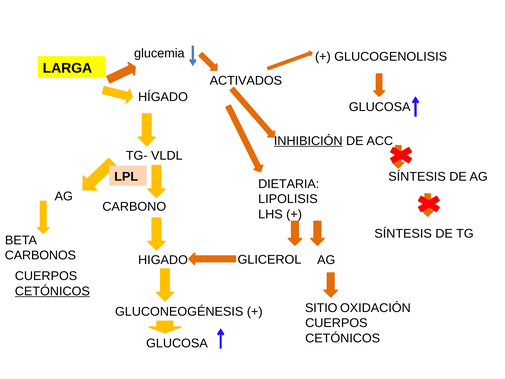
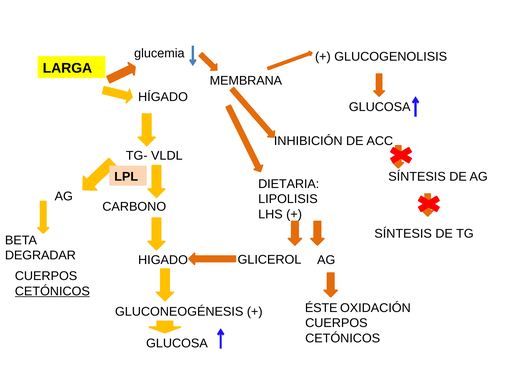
ACTIVADOS: ACTIVADOS -> MEMBRANA
INHIBICIÓN underline: present -> none
CARBONOS: CARBONOS -> DEGRADAR
SITIO: SITIO -> ÉSTE
